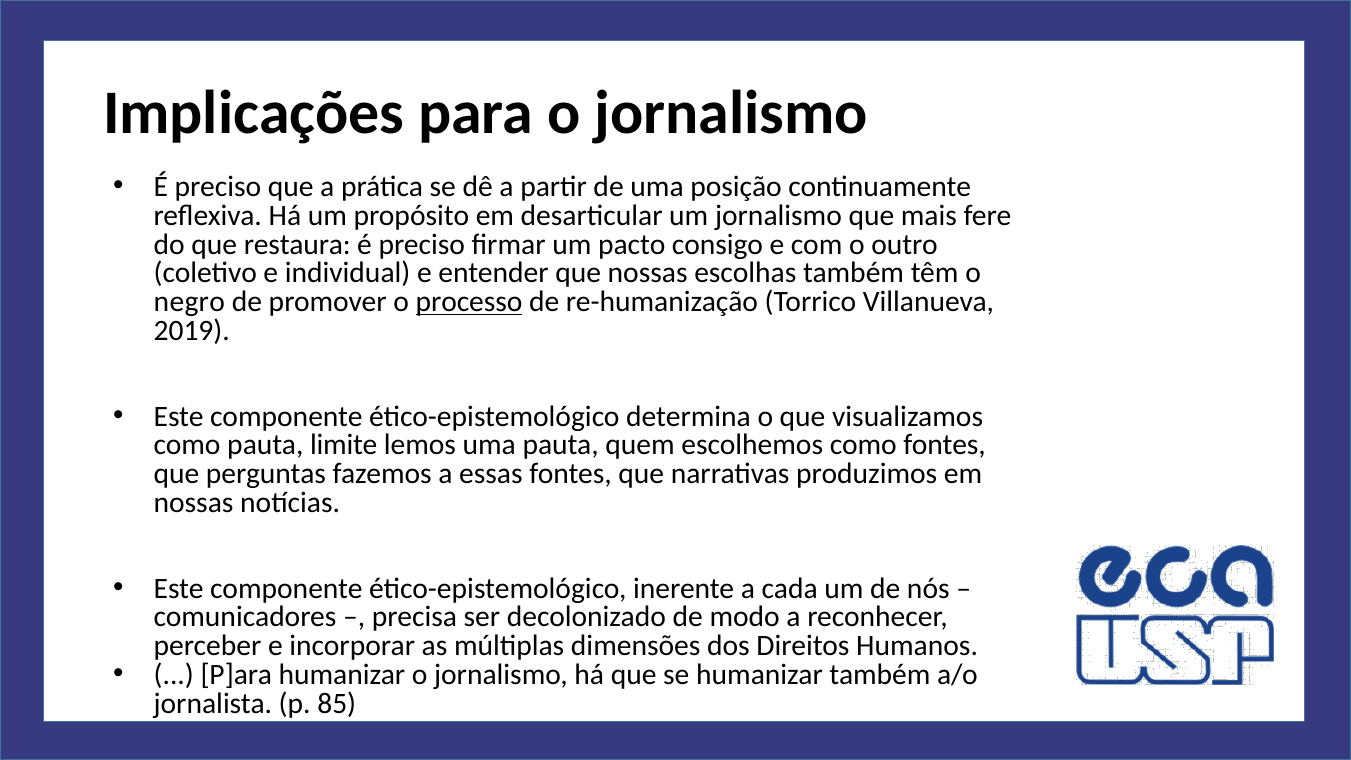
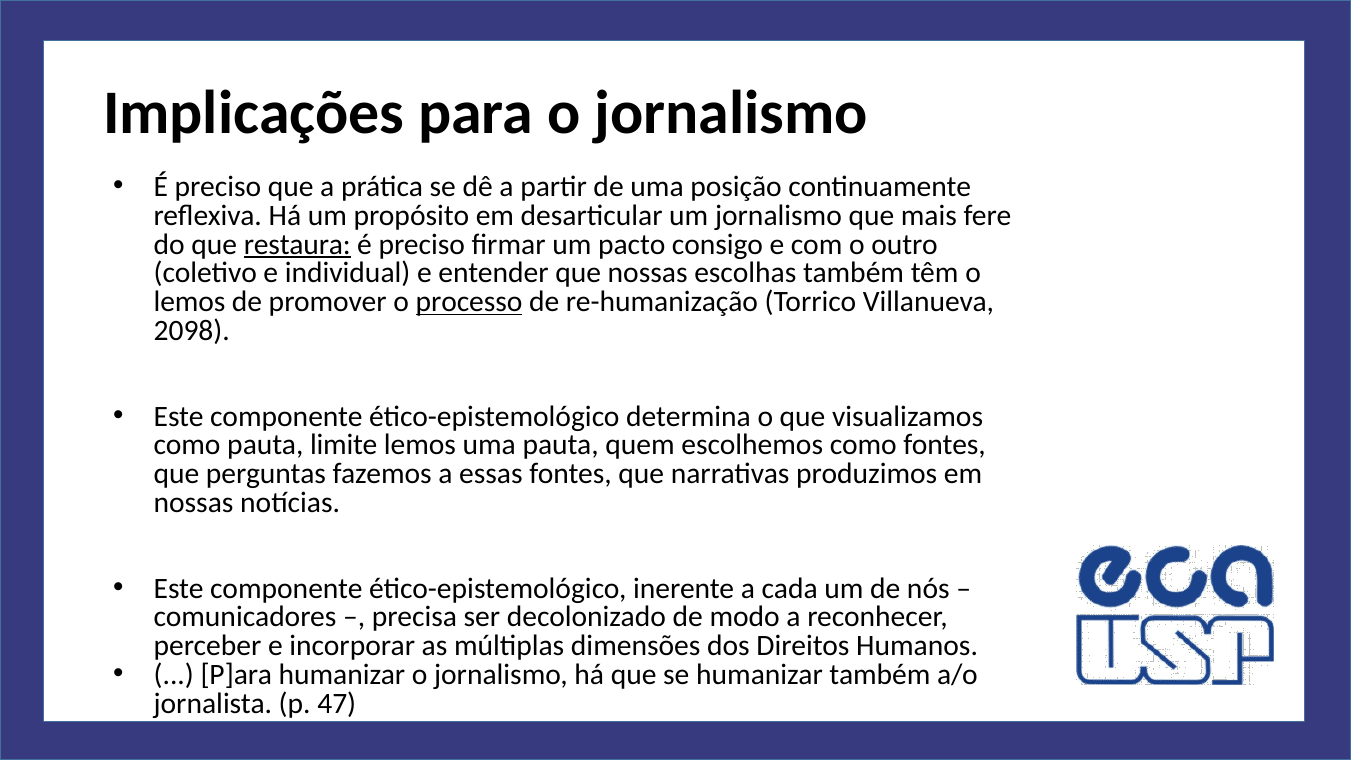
restaura underline: none -> present
negro at (189, 302): negro -> lemos
2019: 2019 -> 2098
85: 85 -> 47
